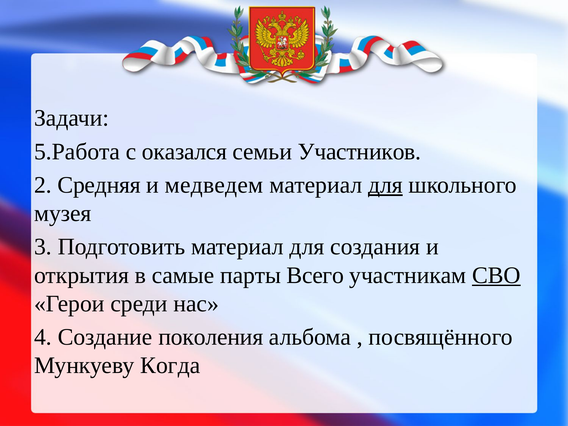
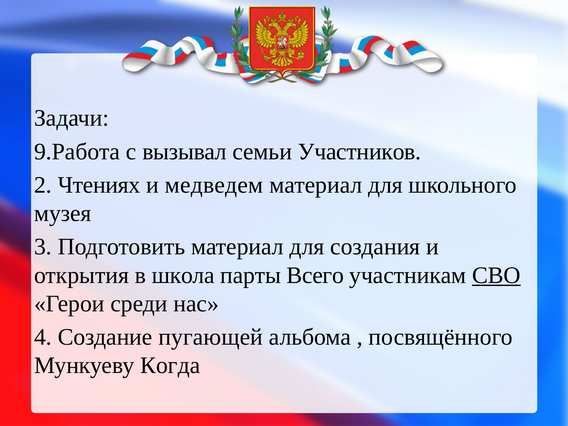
5.Работа: 5.Работа -> 9.Работа
оказался: оказался -> вызывал
Средняя: Средняя -> Чтениях
для at (385, 185) underline: present -> none
самые: самые -> школа
поколения: поколения -> пугающей
